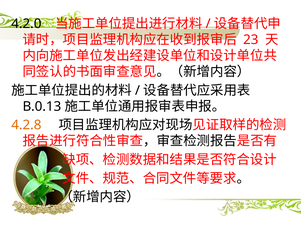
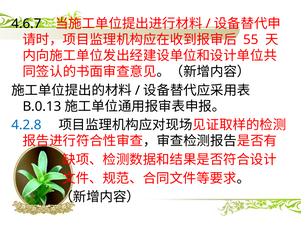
4.2.0: 4.2.0 -> 4.6.7
23: 23 -> 55
4.2.8 colour: orange -> blue
